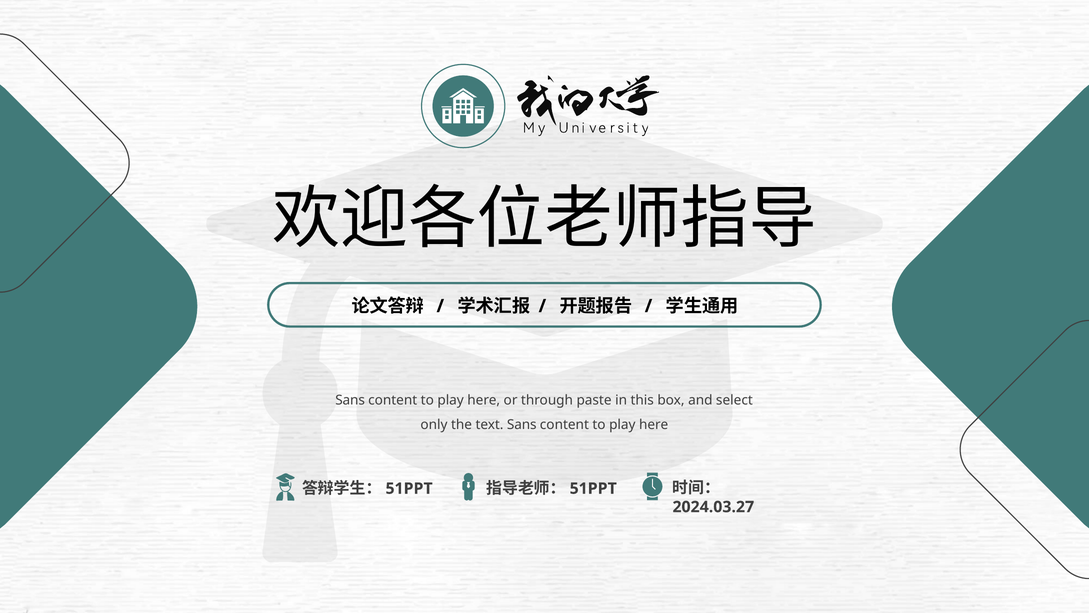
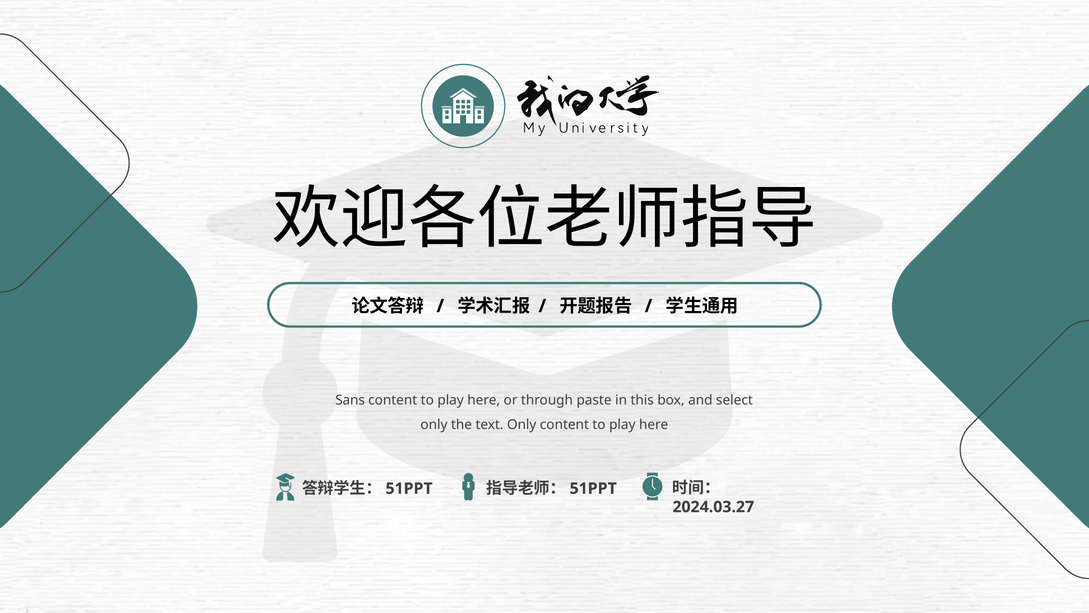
text Sans: Sans -> Only
